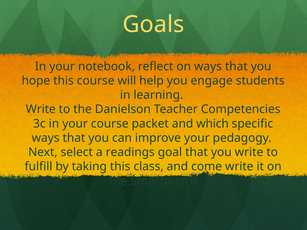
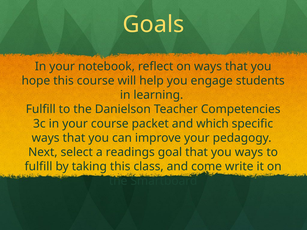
Write at (41, 109): Write -> Fulfill
you write: write -> ways
